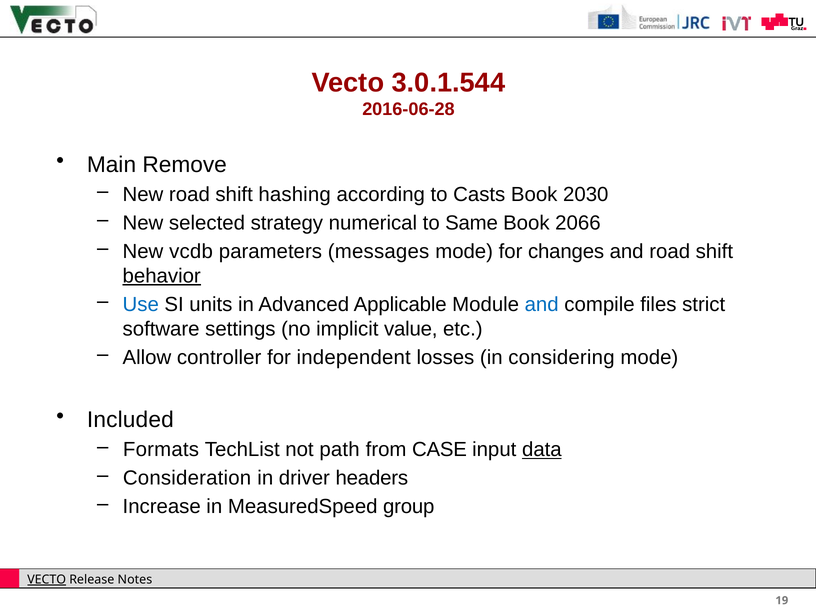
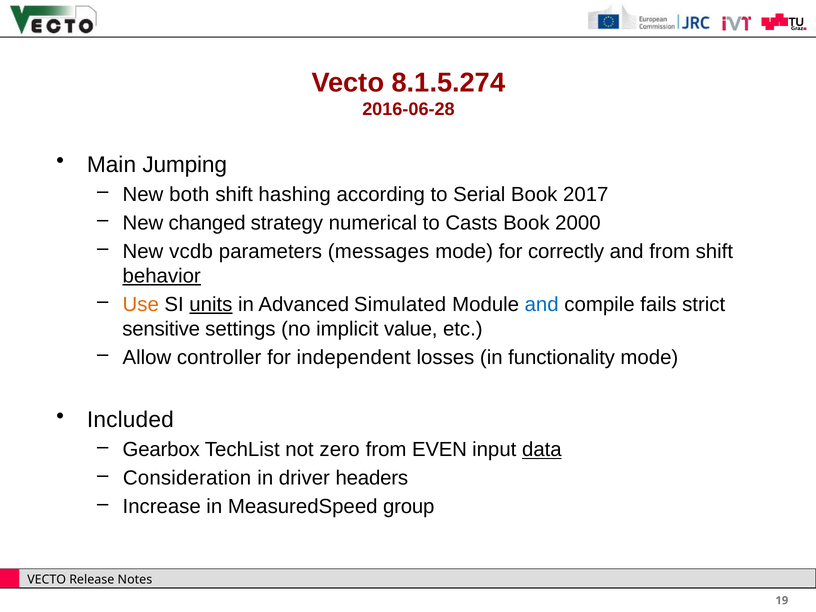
3.0.1.544: 3.0.1.544 -> 8.1.5.274
Remove: Remove -> Jumping
New road: road -> both
Casts: Casts -> Serial
2030: 2030 -> 2017
selected: selected -> changed
Same: Same -> Casts
2066: 2066 -> 2000
changes: changes -> correctly
and road: road -> from
Use colour: blue -> orange
units underline: none -> present
Applicable: Applicable -> Simulated
files: files -> fails
software: software -> sensitive
considering: considering -> functionality
Formats: Formats -> Gearbox
path: path -> zero
CASE: CASE -> EVEN
VECTO at (47, 580) underline: present -> none
